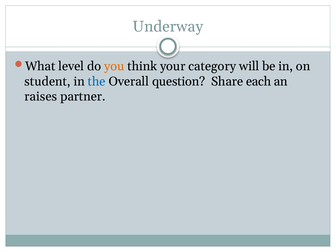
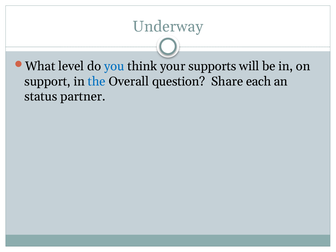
you colour: orange -> blue
category: category -> supports
student: student -> support
raises: raises -> status
